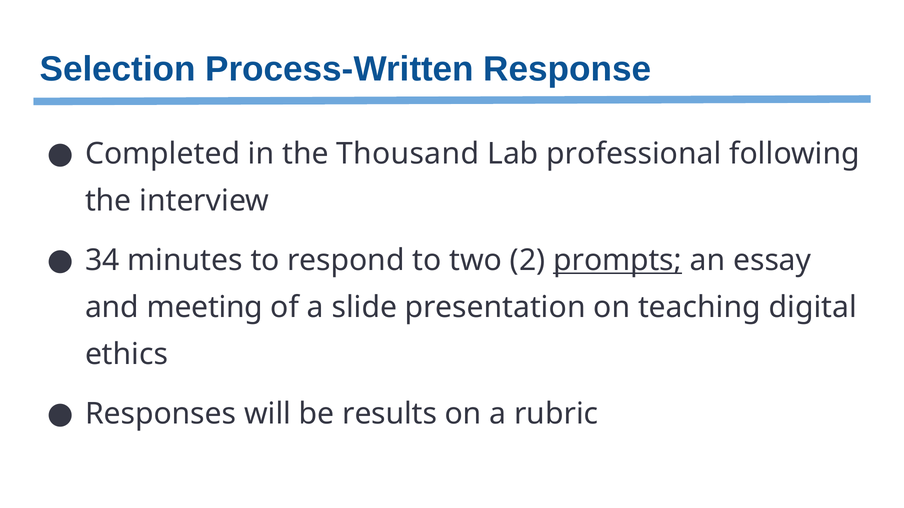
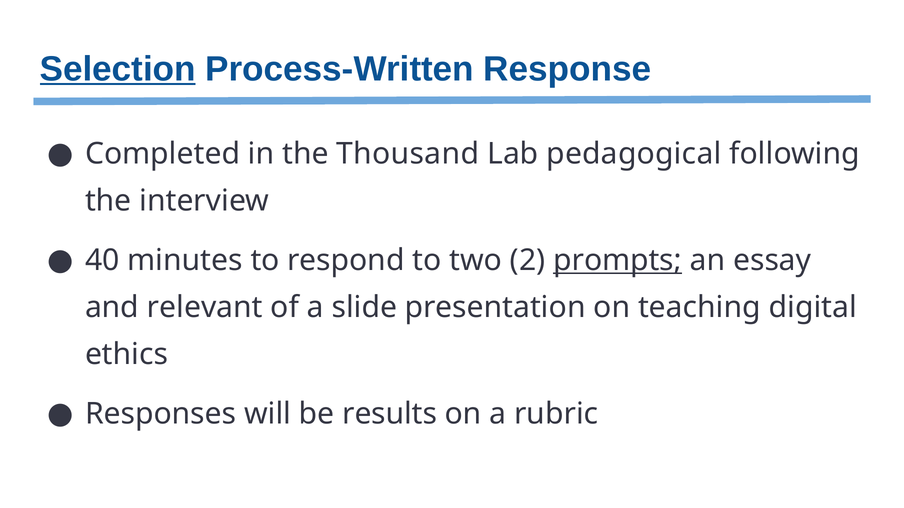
Selection underline: none -> present
professional: professional -> pedagogical
34: 34 -> 40
meeting: meeting -> relevant
